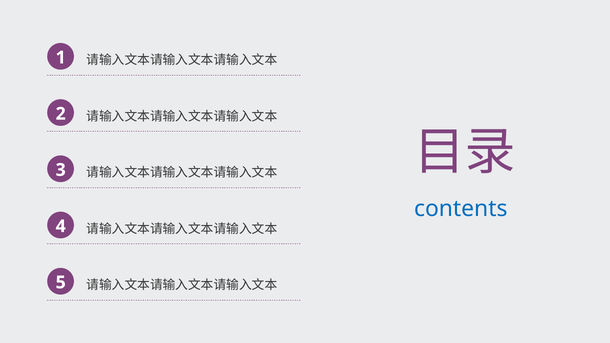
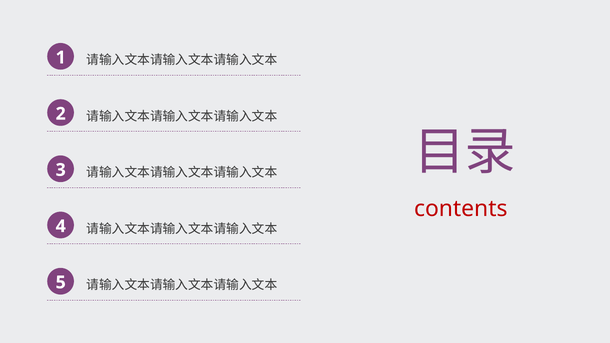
contents colour: blue -> red
